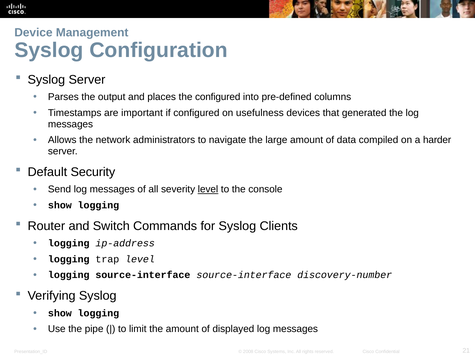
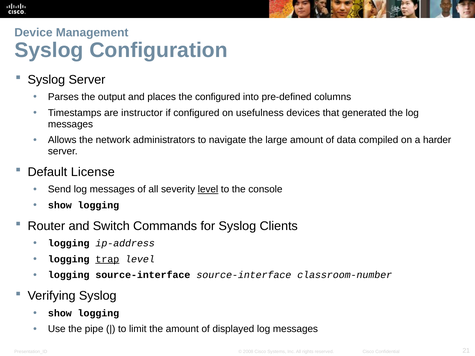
important: important -> instructor
Security: Security -> License
trap underline: none -> present
discovery-number: discovery-number -> classroom-number
